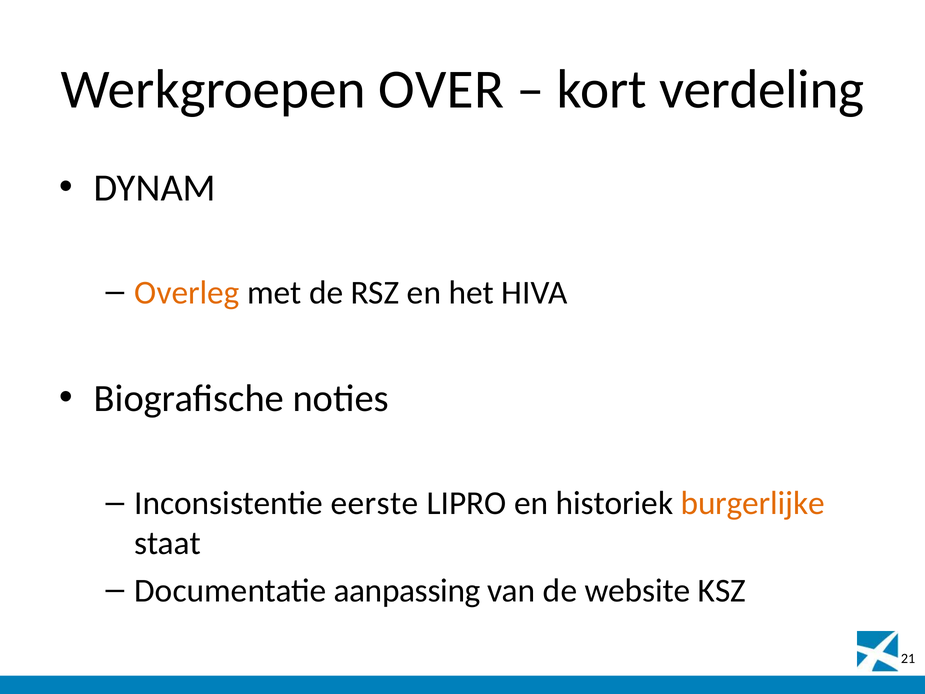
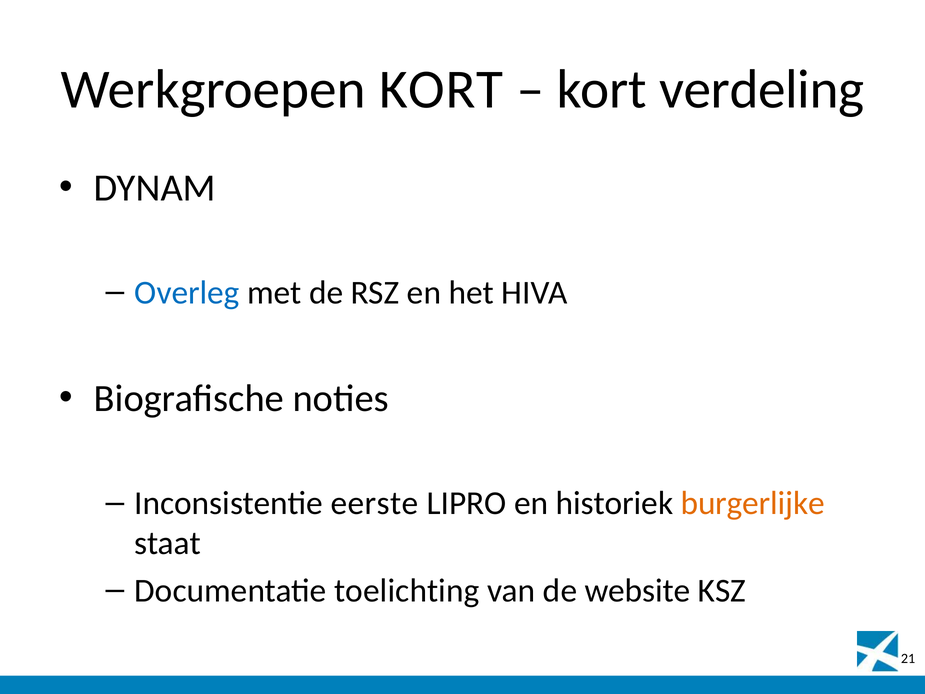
Werkgroepen OVER: OVER -> KORT
Overleg colour: orange -> blue
aanpassing: aanpassing -> toelichting
